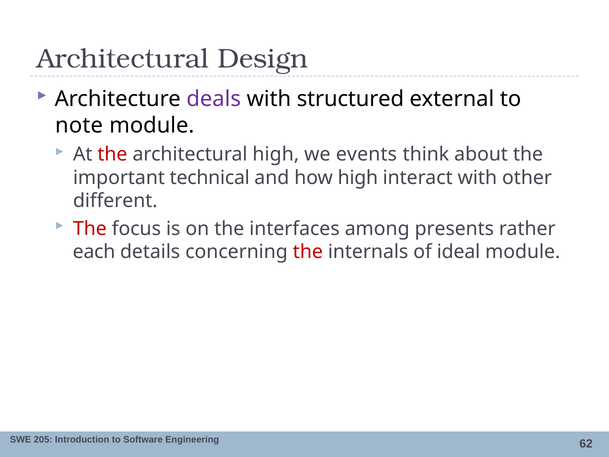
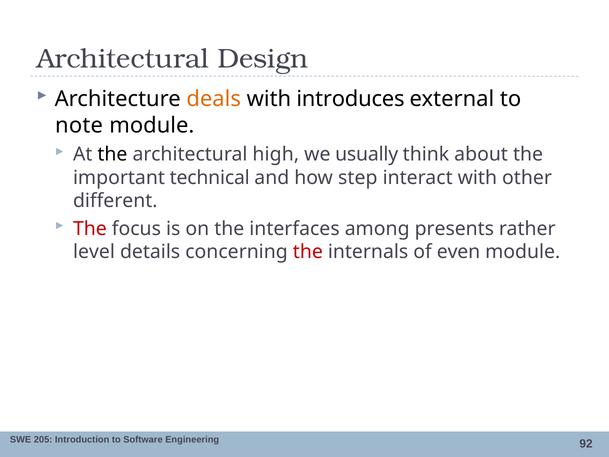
deals colour: purple -> orange
structured: structured -> introduces
the at (112, 154) colour: red -> black
events: events -> usually
how high: high -> step
each: each -> level
ideal: ideal -> even
62: 62 -> 92
